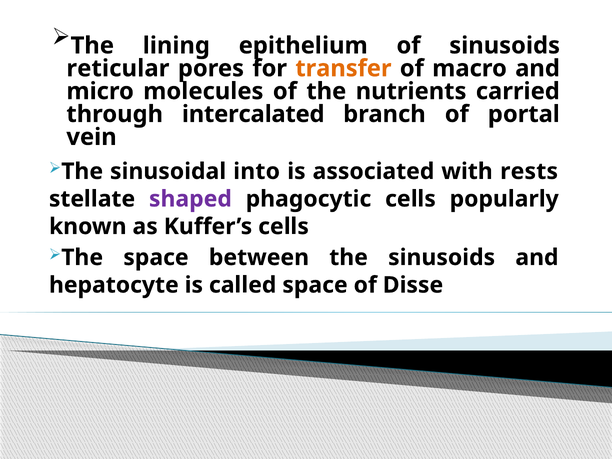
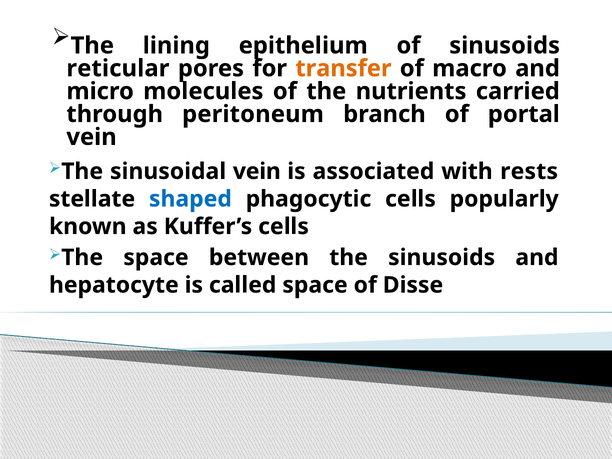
intercalated: intercalated -> peritoneum
sinusoidal into: into -> vein
shaped colour: purple -> blue
